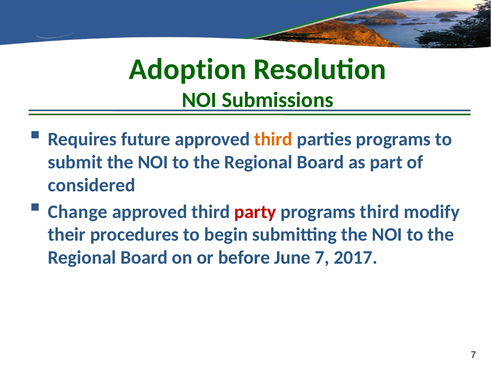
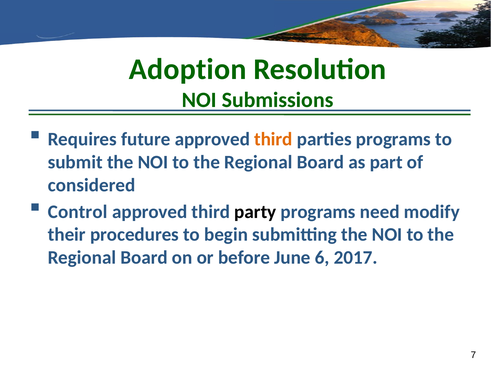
Change: Change -> Control
party colour: red -> black
programs third: third -> need
June 7: 7 -> 6
